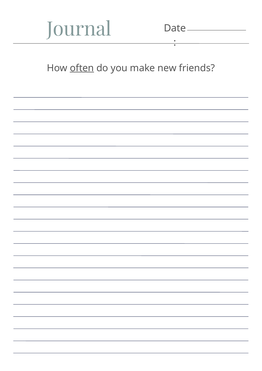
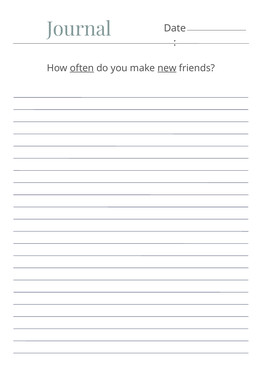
new underline: none -> present
